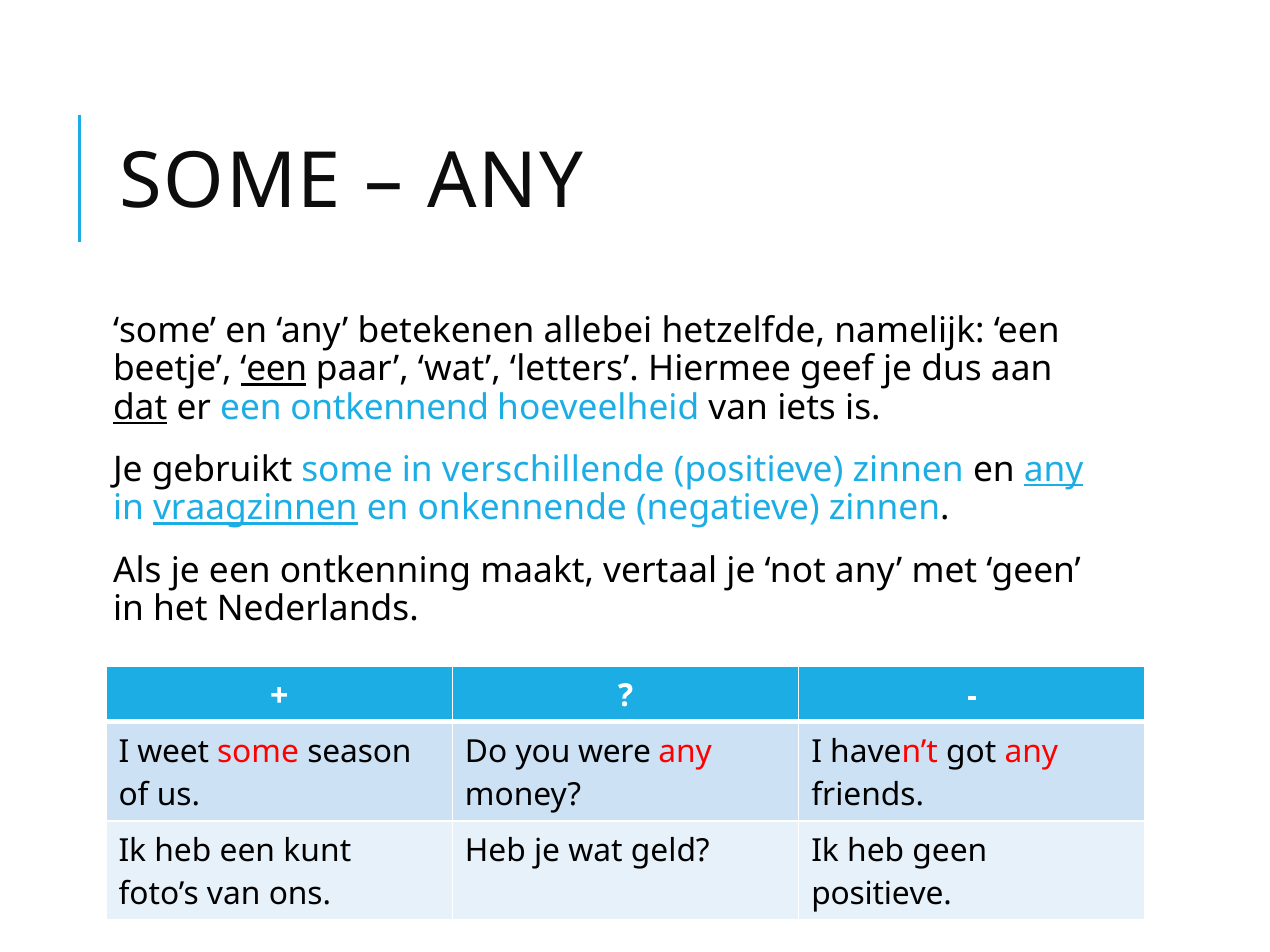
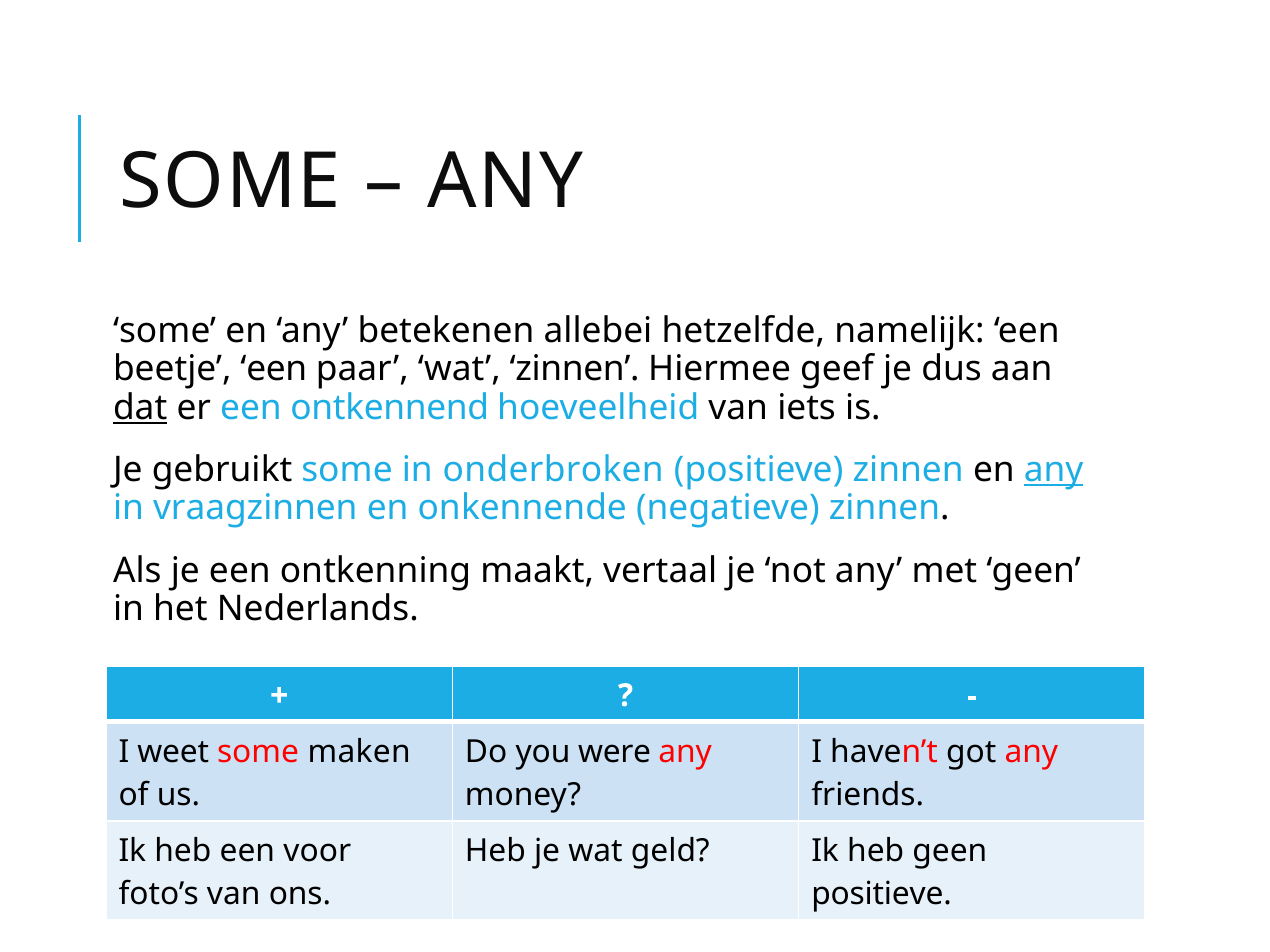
een at (274, 370) underline: present -> none
wat letters: letters -> zinnen
verschillende: verschillende -> onderbroken
vraagzinnen underline: present -> none
season: season -> maken
kunt: kunt -> voor
